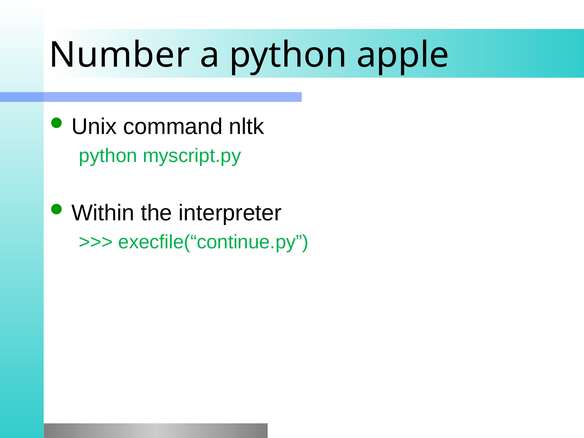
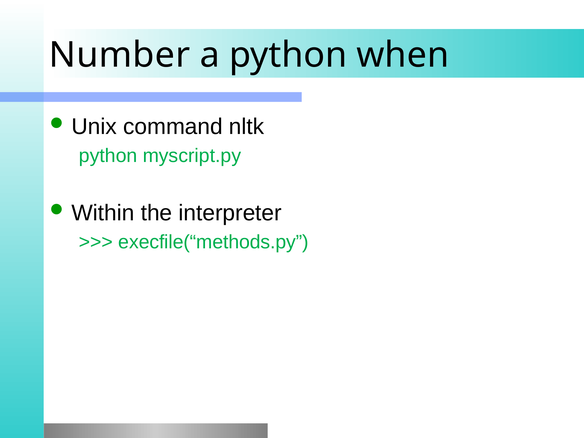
apple: apple -> when
execfile(“continue.py: execfile(“continue.py -> execfile(“methods.py
